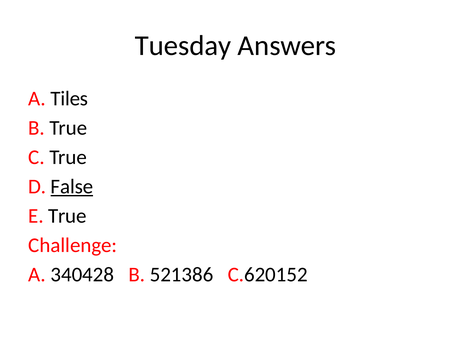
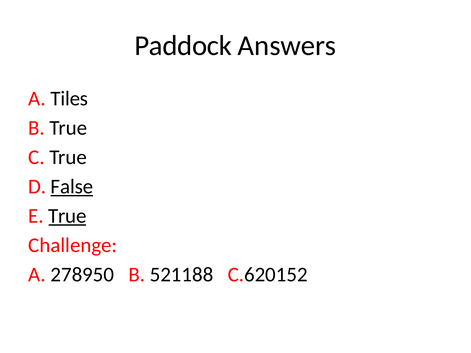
Tuesday: Tuesday -> Paddock
True at (67, 216) underline: none -> present
340428: 340428 -> 278950
521386: 521386 -> 521188
